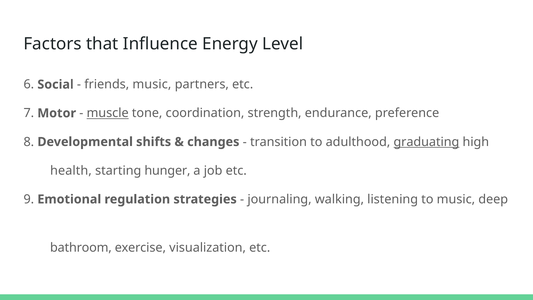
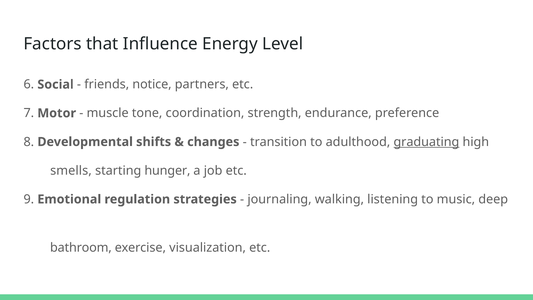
friends music: music -> notice
muscle underline: present -> none
health: health -> smells
